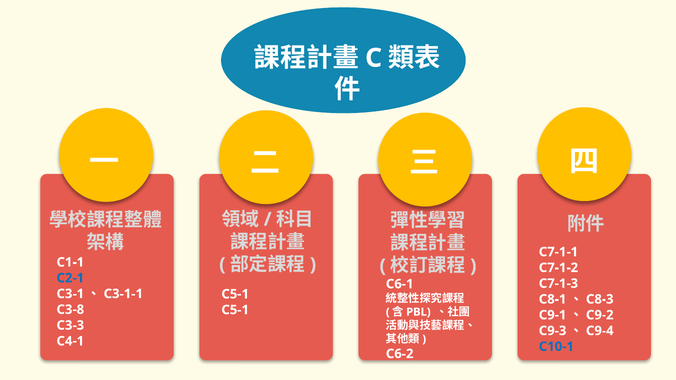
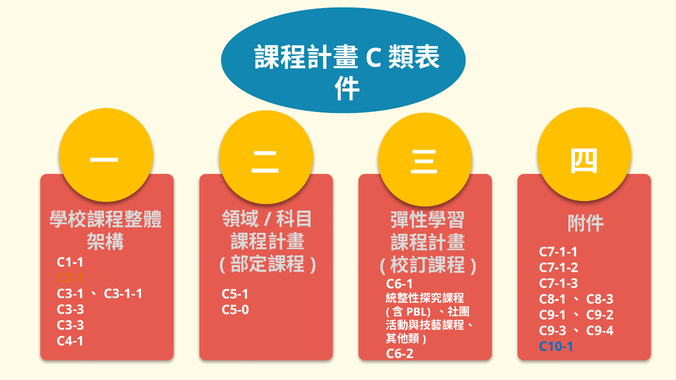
C2-1 colour: blue -> orange
C3-8 at (70, 310): C3-8 -> C3-3
C5-1 at (235, 310): C5-1 -> C5-0
